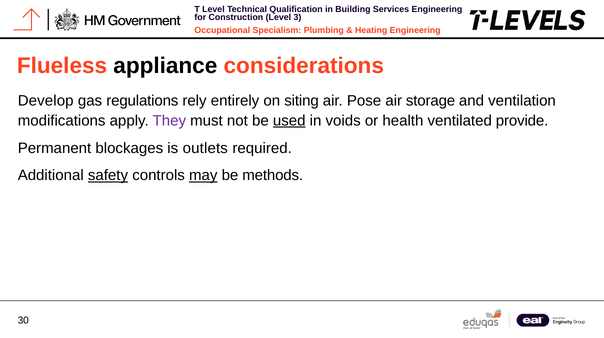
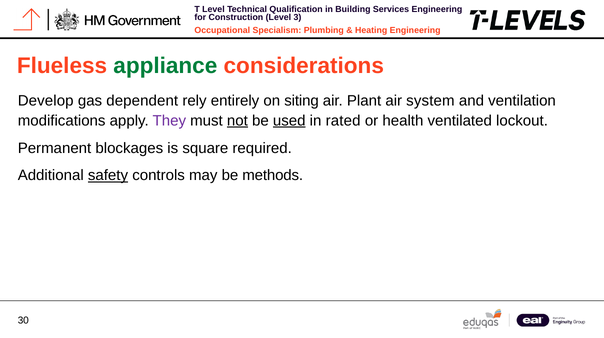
appliance colour: black -> green
regulations: regulations -> dependent
Pose: Pose -> Plant
storage: storage -> system
not underline: none -> present
voids: voids -> rated
provide: provide -> lockout
outlets: outlets -> square
may underline: present -> none
